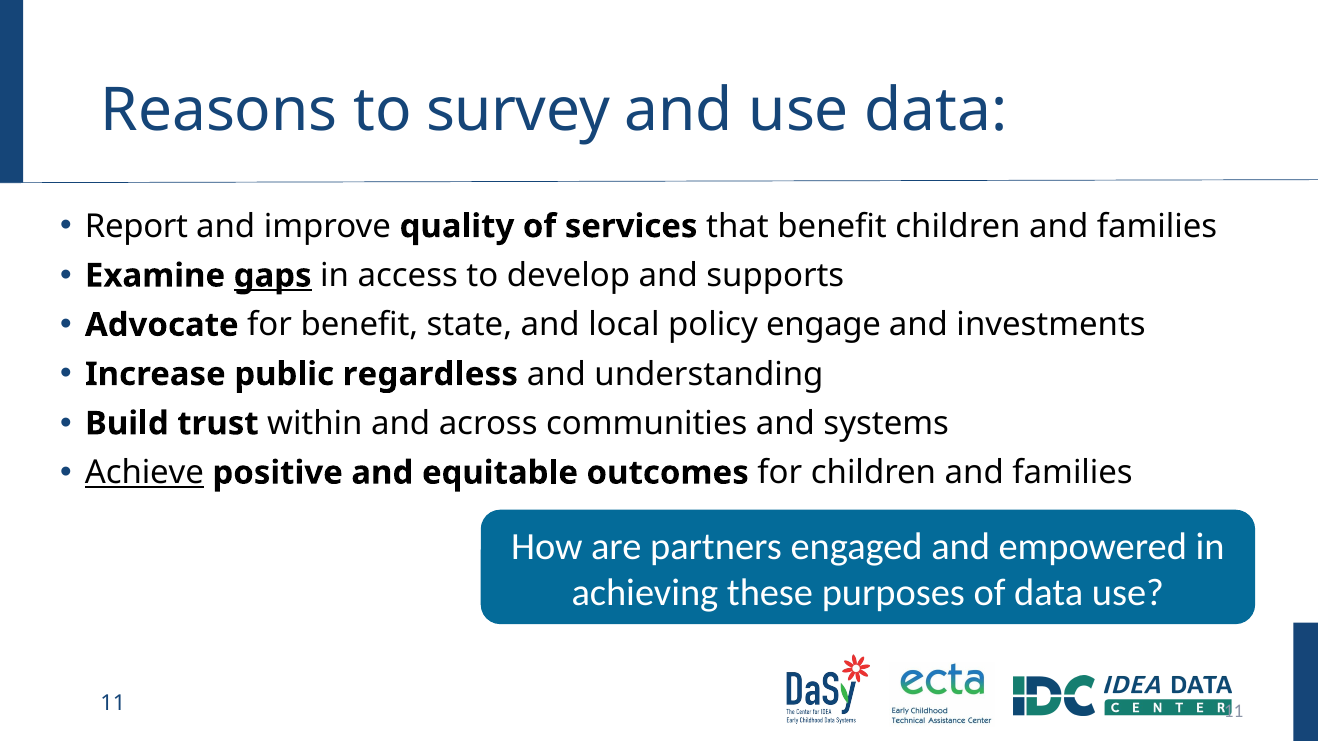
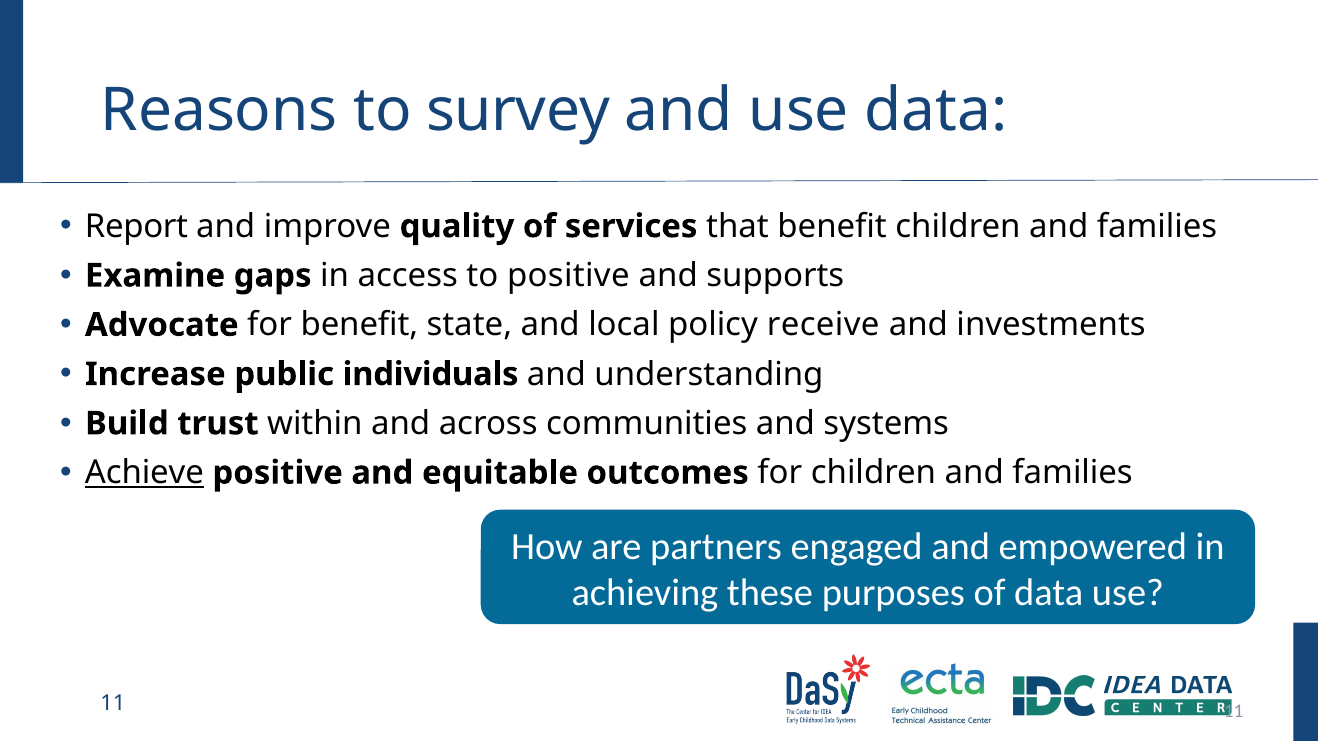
gaps underline: present -> none
to develop: develop -> positive
engage: engage -> receive
regardless: regardless -> individuals
